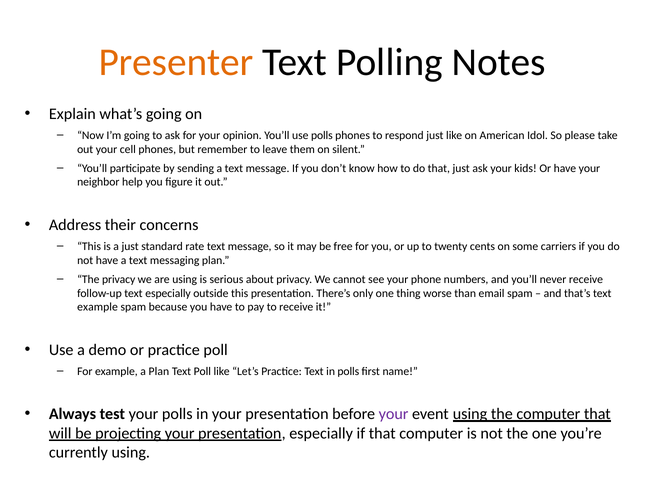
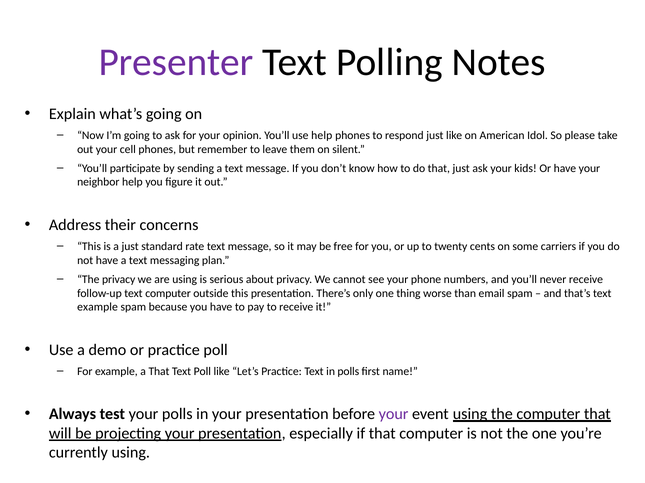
Presenter colour: orange -> purple
use polls: polls -> help
text especially: especially -> computer
a Plan: Plan -> That
